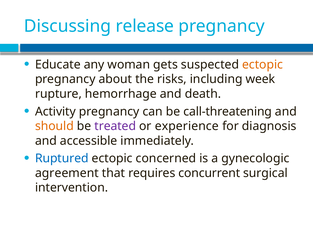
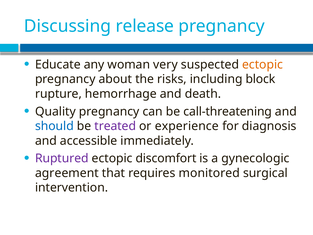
gets: gets -> very
week: week -> block
Activity: Activity -> Quality
should colour: orange -> blue
Ruptured colour: blue -> purple
concerned: concerned -> discomfort
concurrent: concurrent -> monitored
